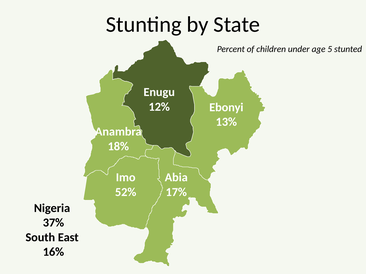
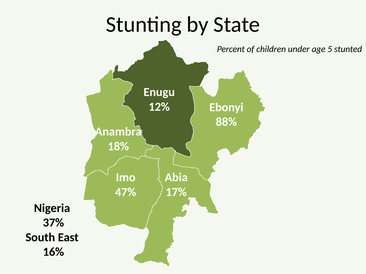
13%: 13% -> 88%
52%: 52% -> 47%
